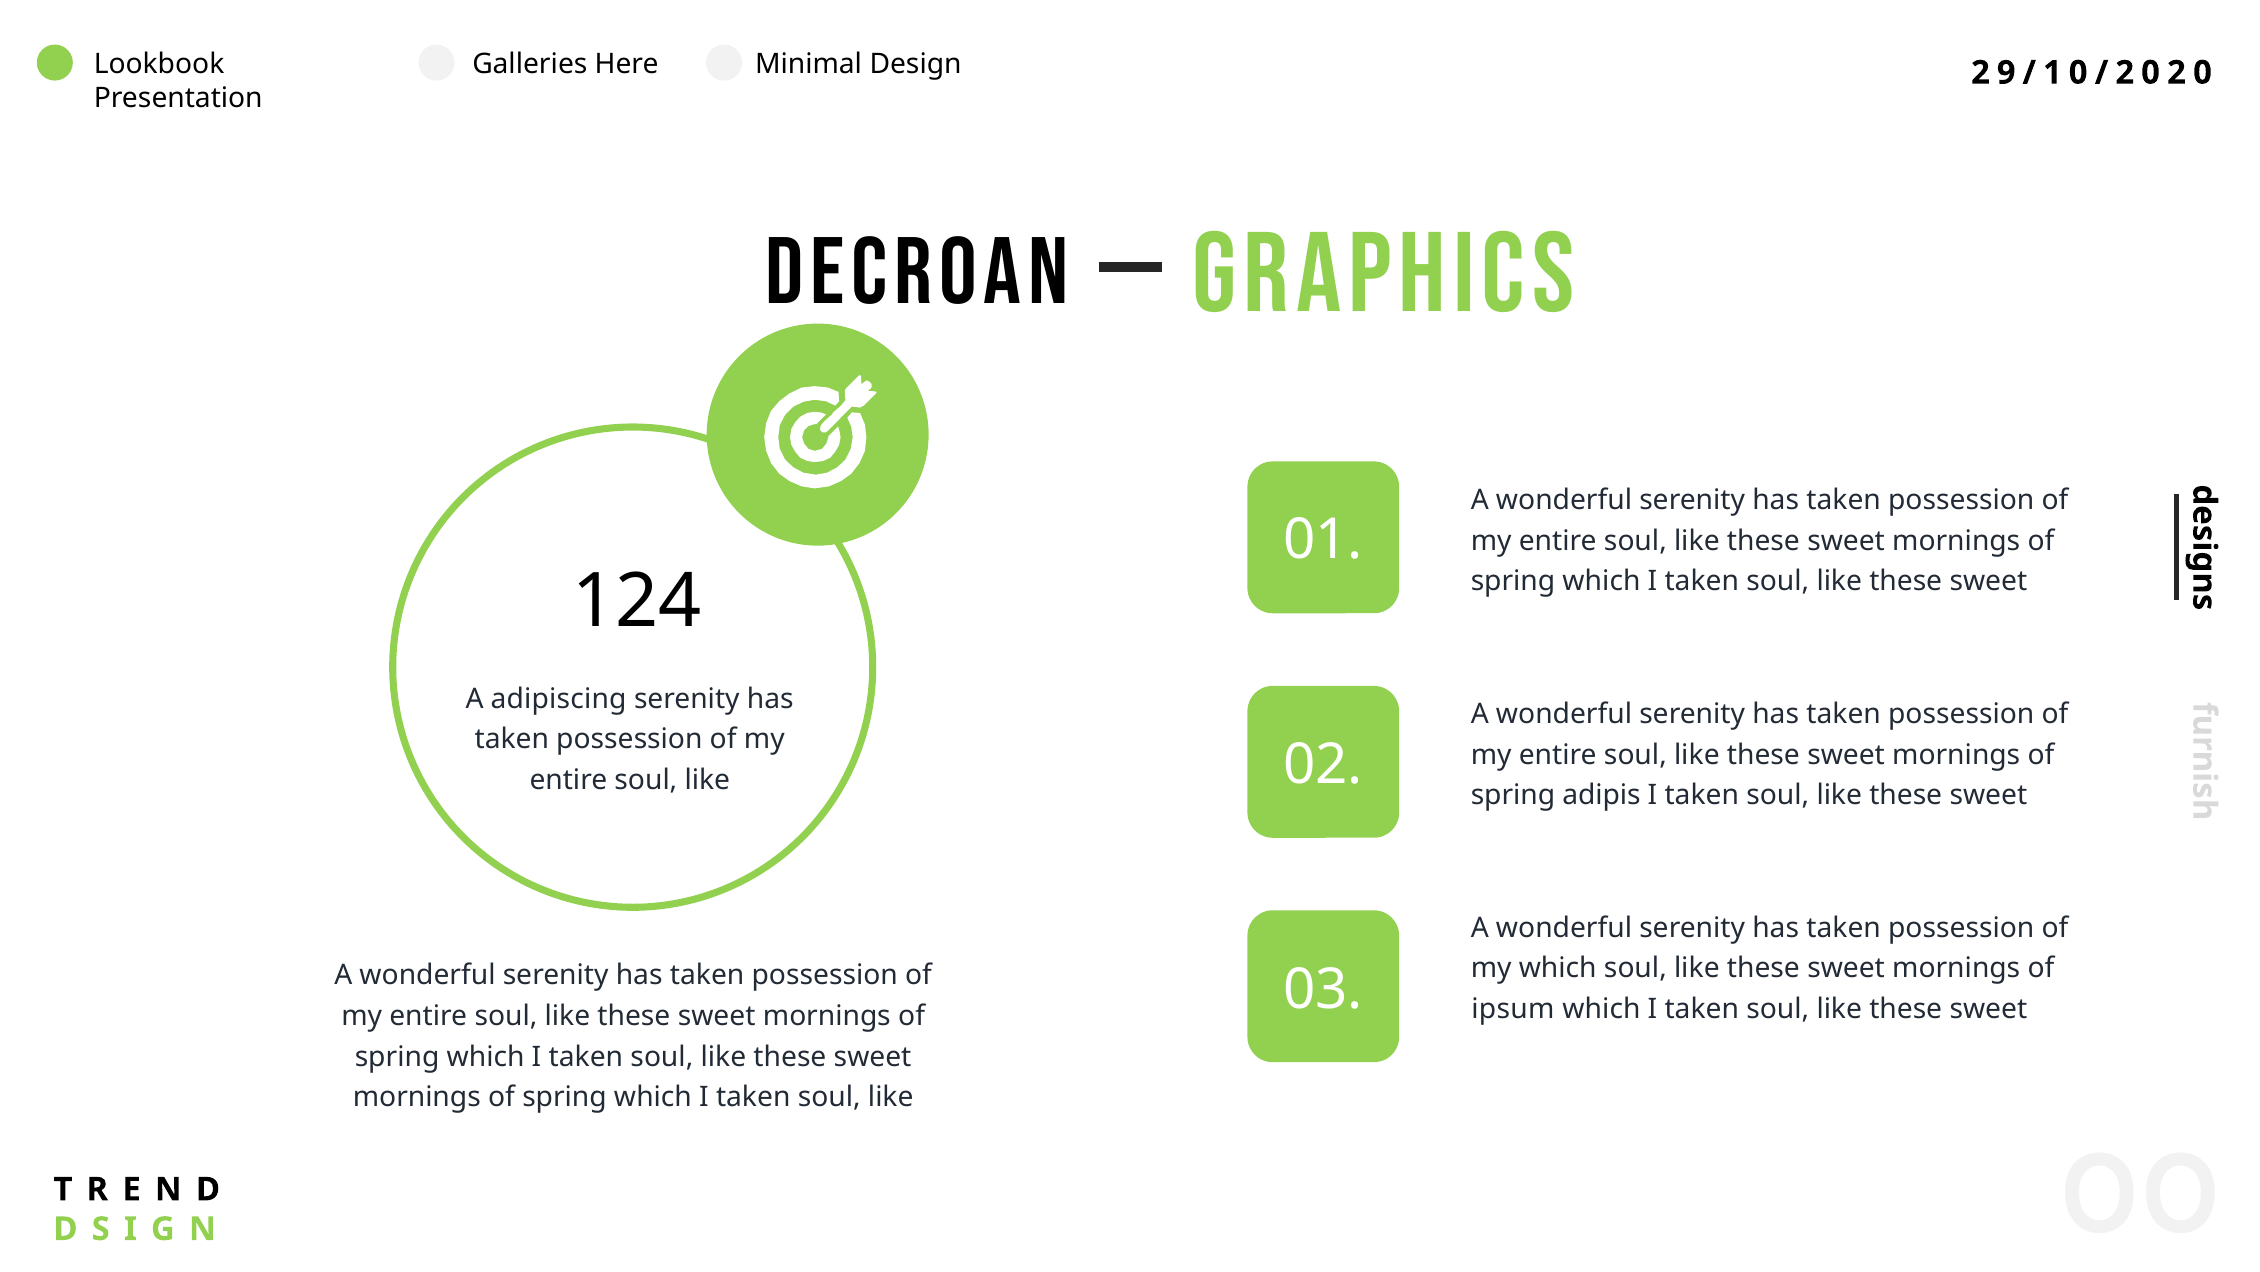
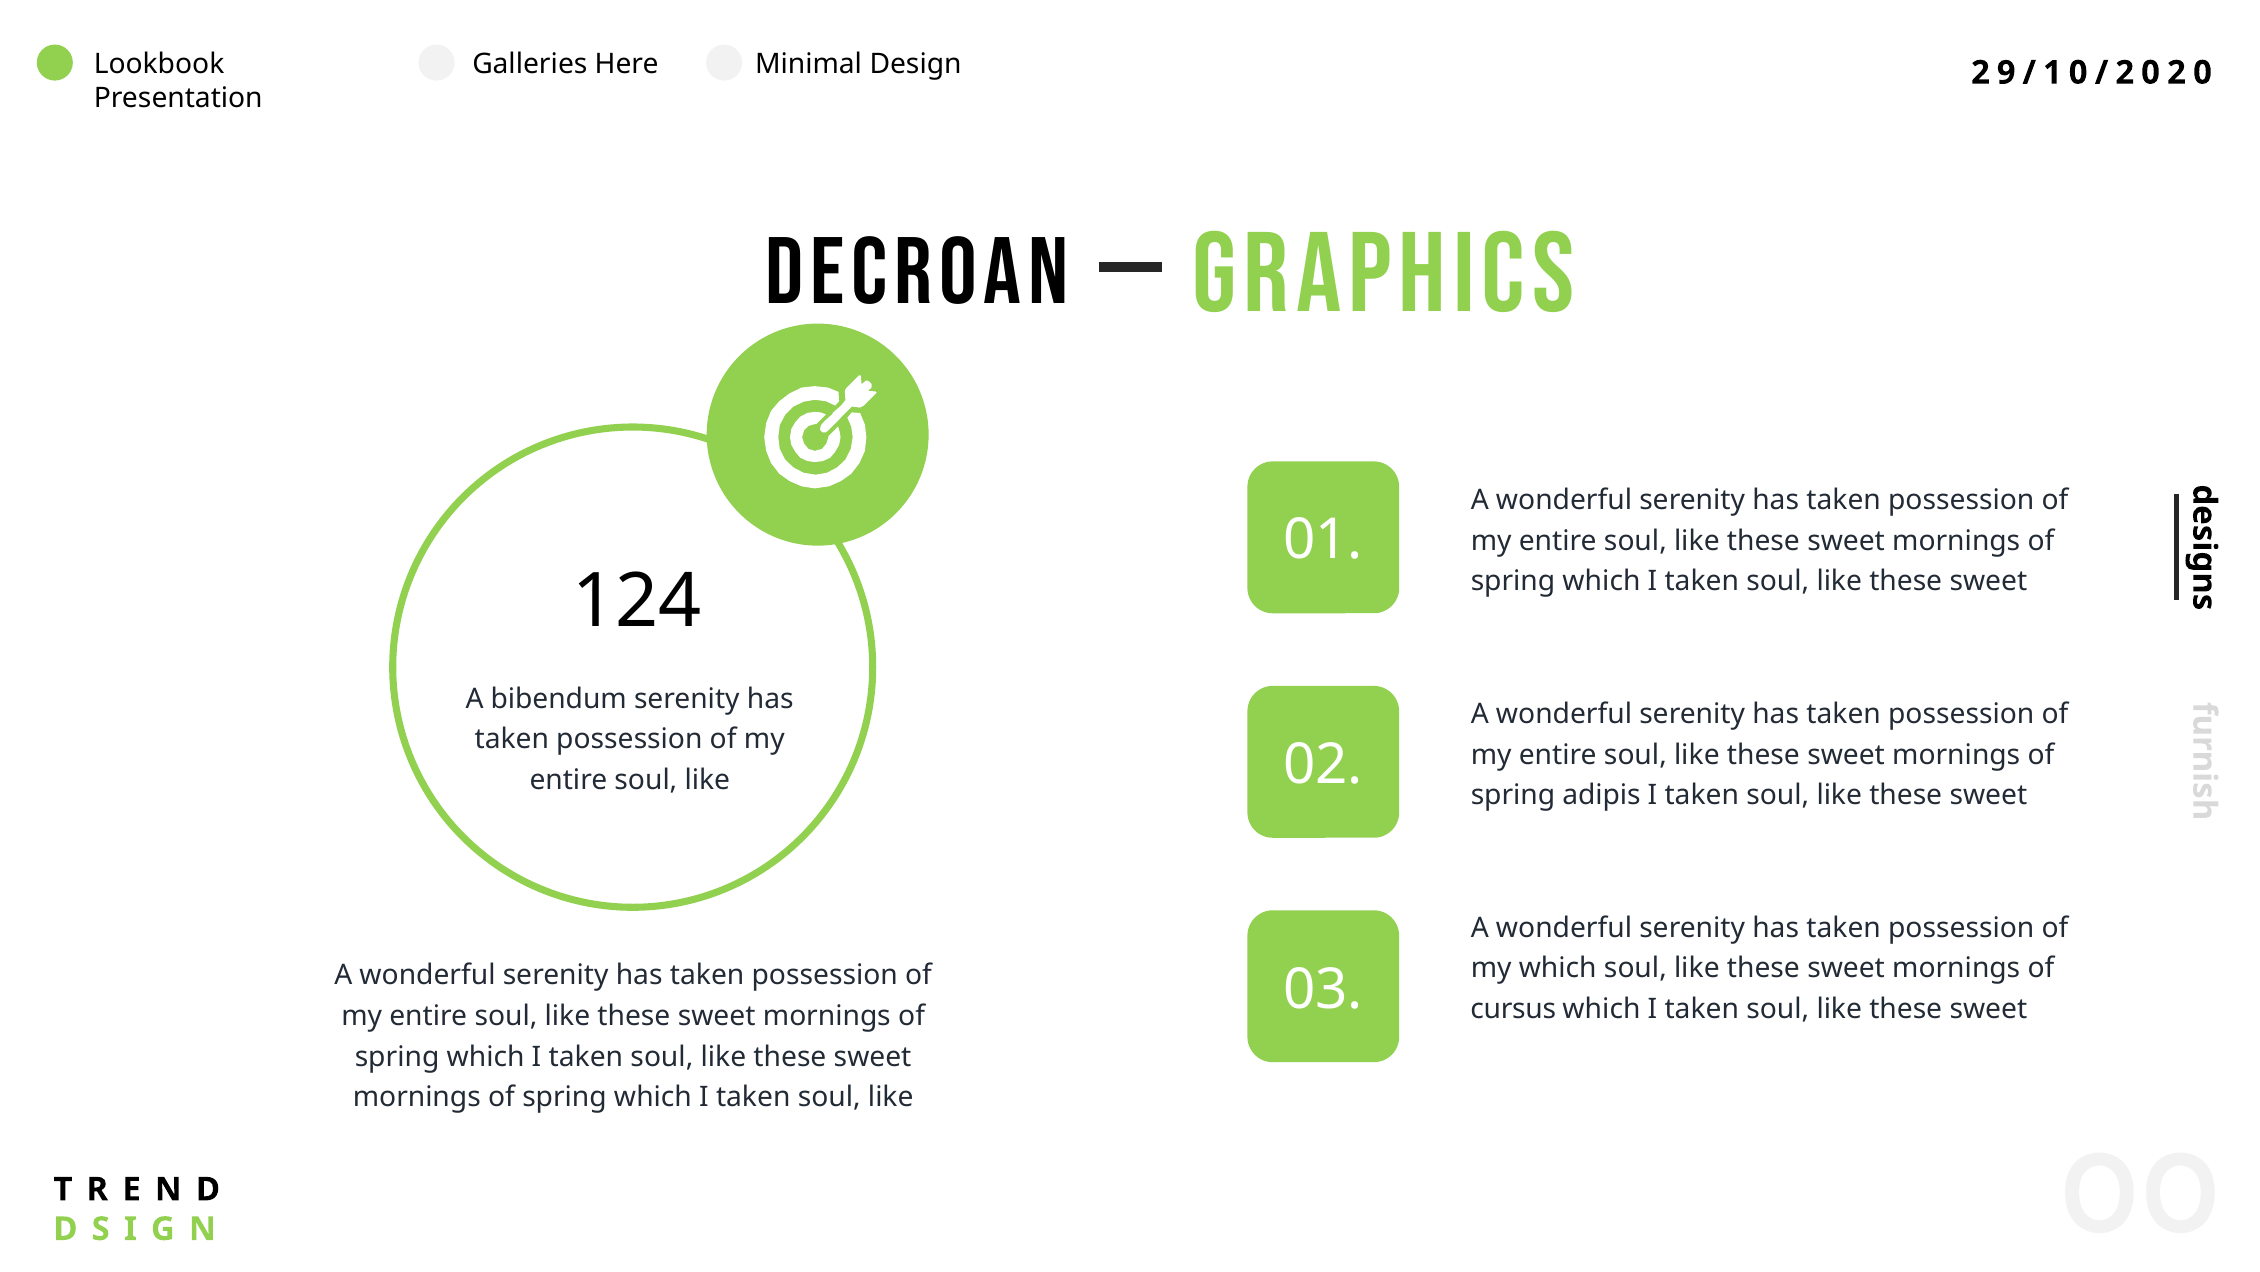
adipiscing: adipiscing -> bibendum
ipsum: ipsum -> cursus
